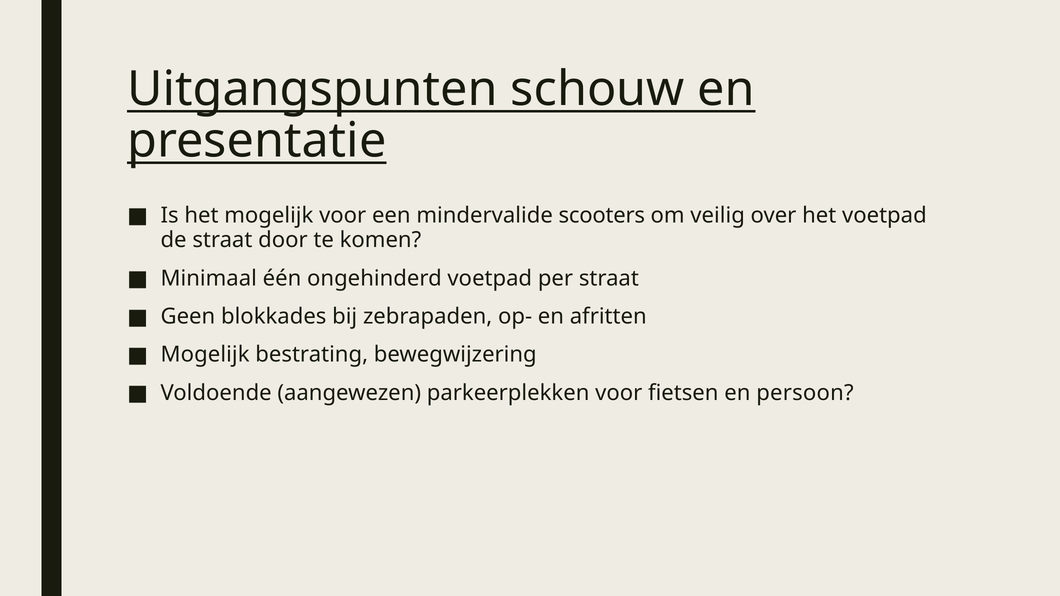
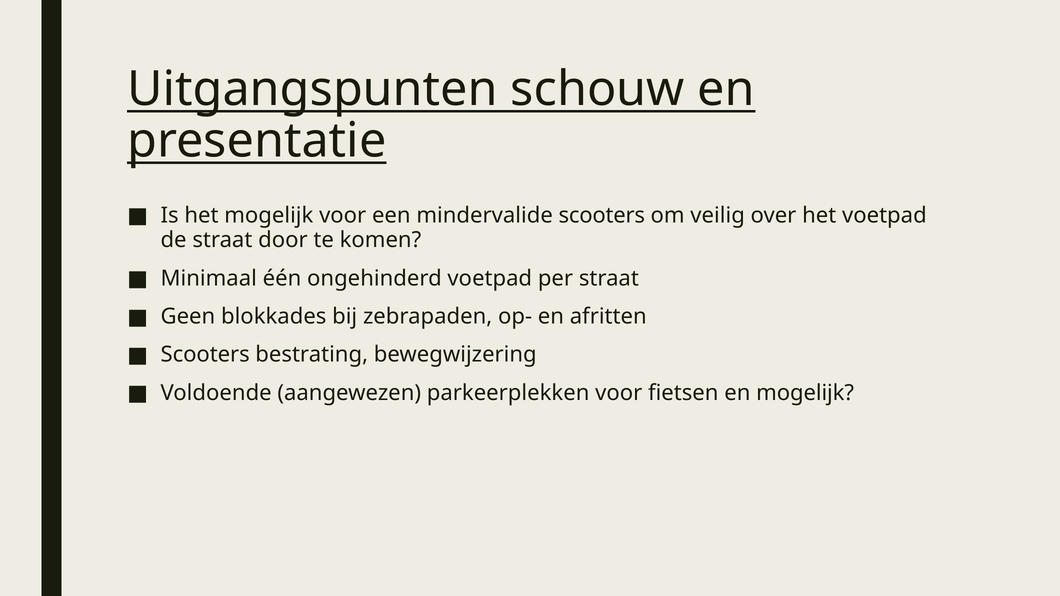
Mogelijk at (205, 355): Mogelijk -> Scooters
en persoon: persoon -> mogelijk
